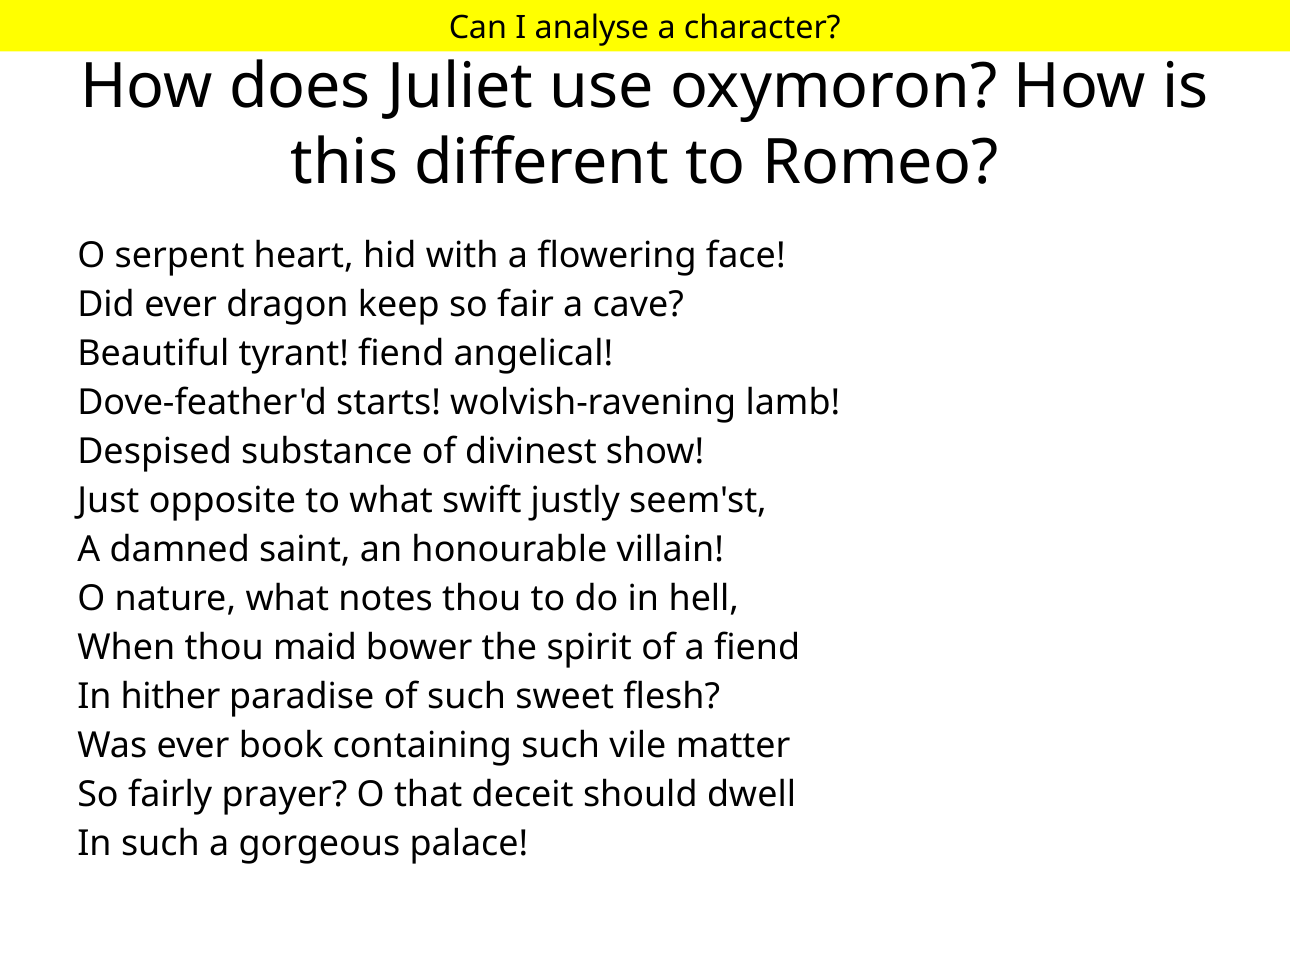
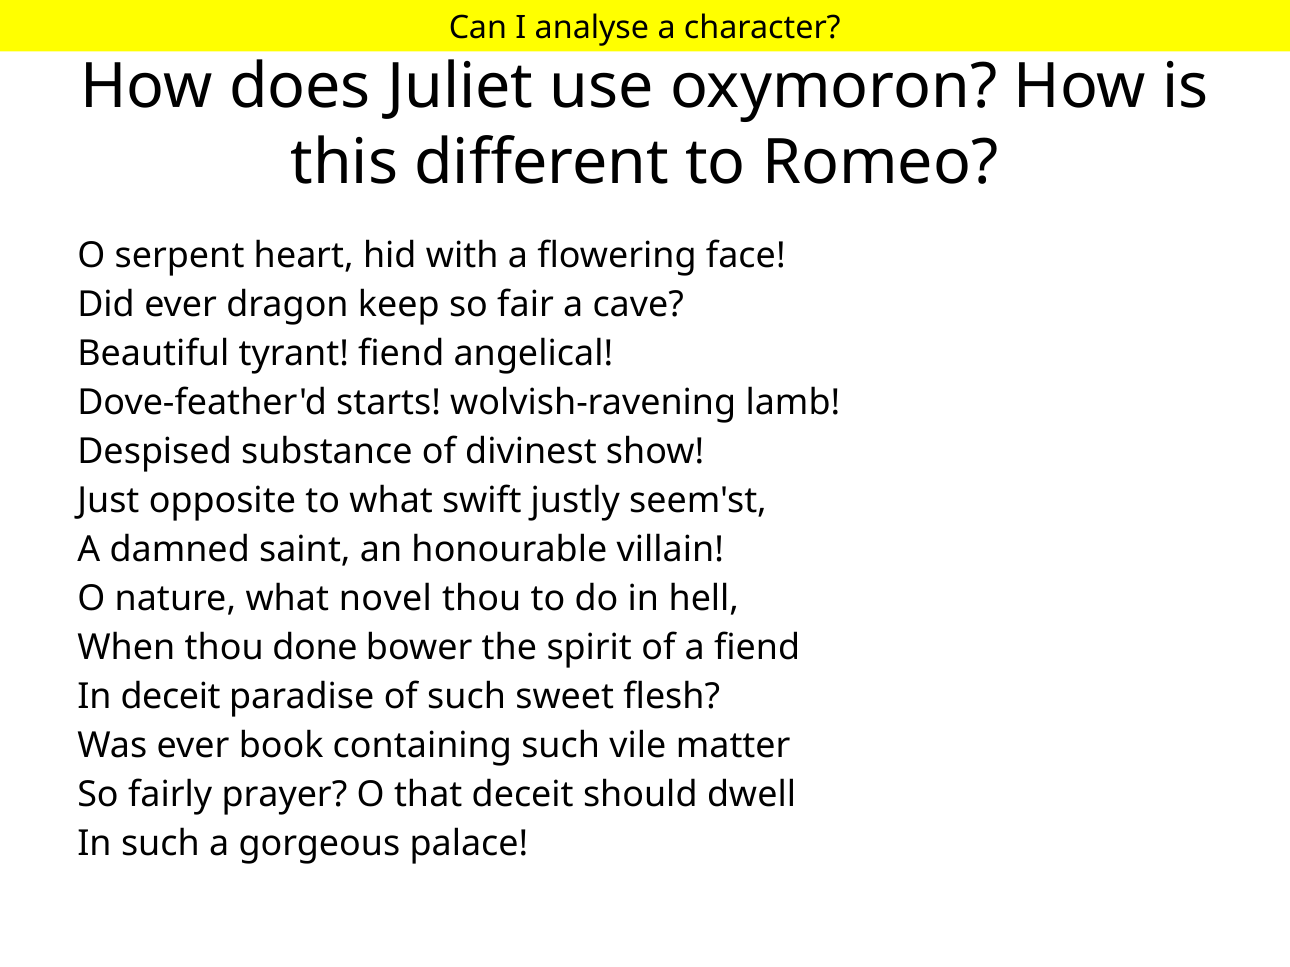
notes: notes -> novel
maid: maid -> done
In hither: hither -> deceit
